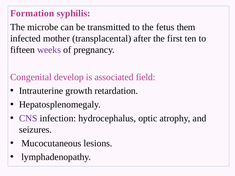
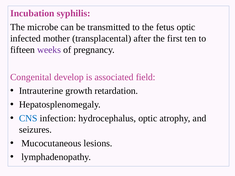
Formation: Formation -> Incubation
fetus them: them -> optic
CNS colour: purple -> blue
